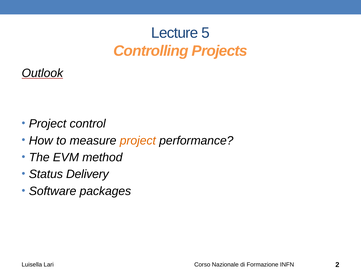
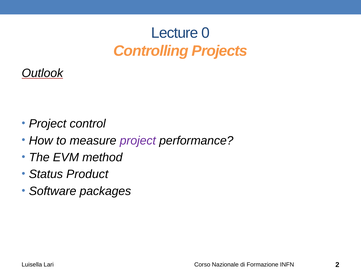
5: 5 -> 0
project at (138, 140) colour: orange -> purple
Delivery: Delivery -> Product
